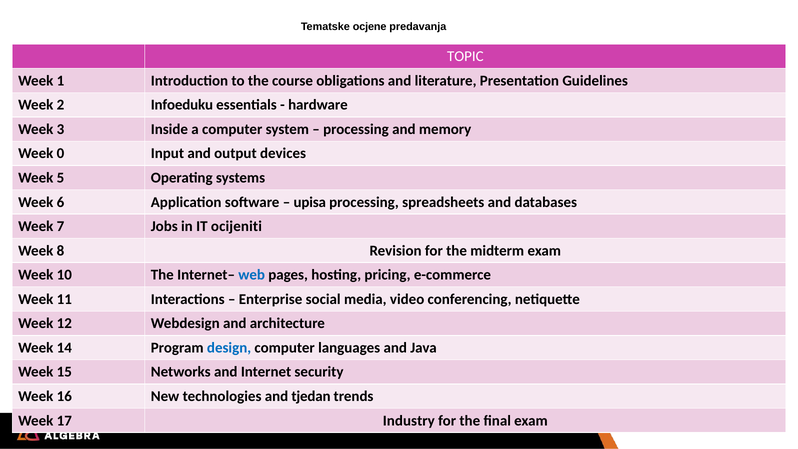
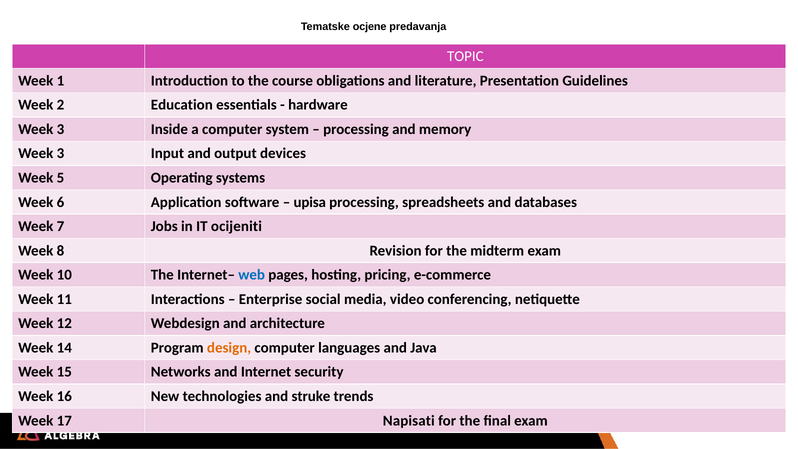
Infoeduku: Infoeduku -> Education
0 at (61, 153): 0 -> 3
design colour: blue -> orange
tjedan: tjedan -> struke
Industry: Industry -> Napisati
